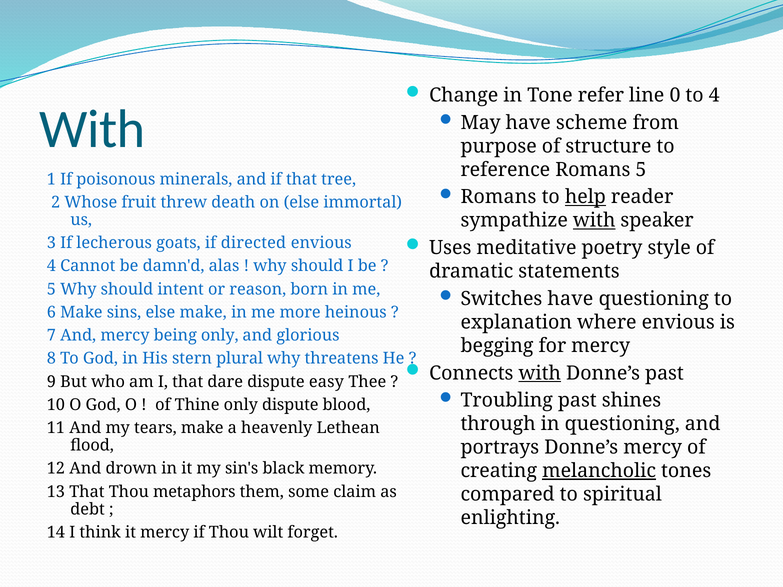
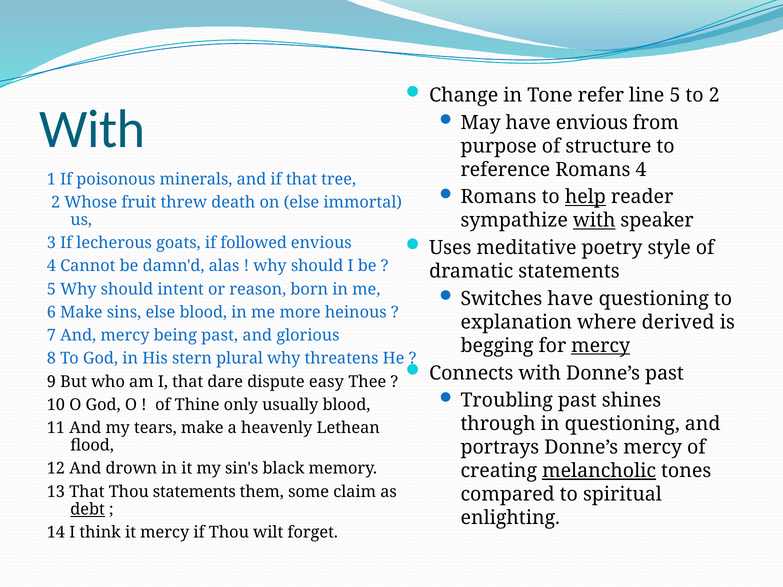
line 0: 0 -> 5
to 4: 4 -> 2
have scheme: scheme -> envious
Romans 5: 5 -> 4
directed: directed -> followed
else make: make -> blood
where envious: envious -> derived
being only: only -> past
mercy at (601, 346) underline: none -> present
with at (540, 373) underline: present -> none
only dispute: dispute -> usually
Thou metaphors: metaphors -> statements
debt underline: none -> present
